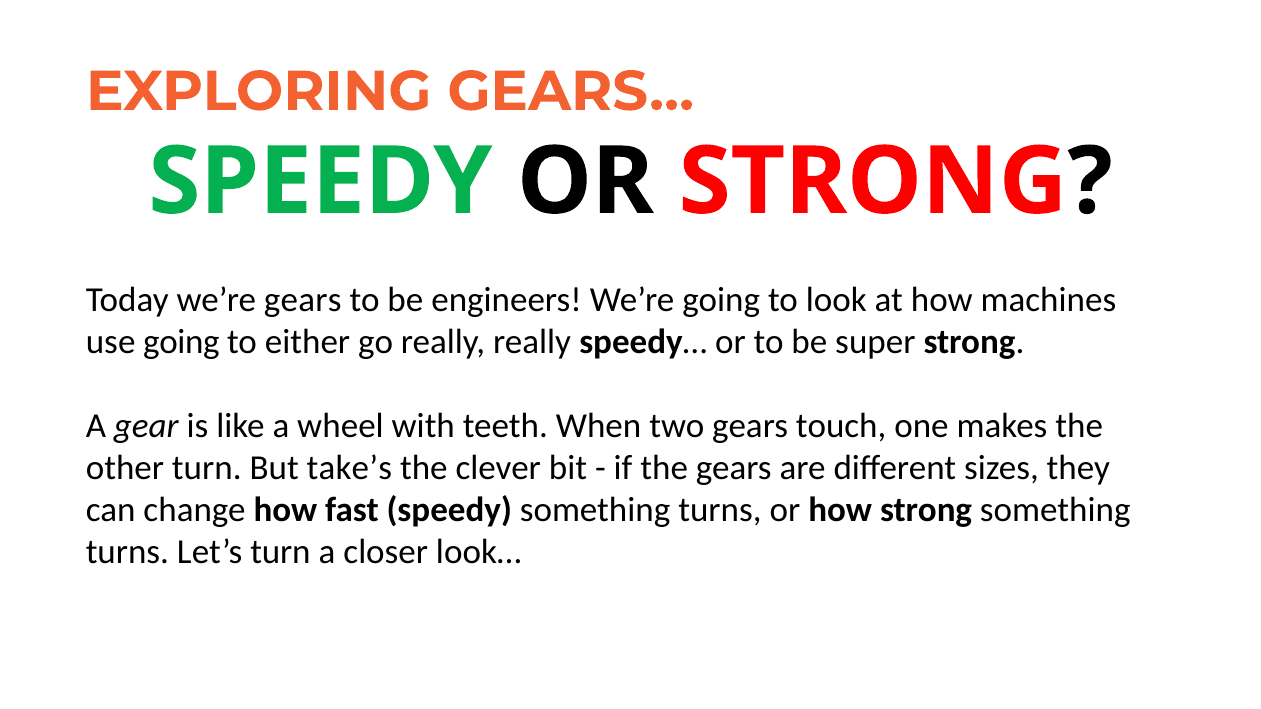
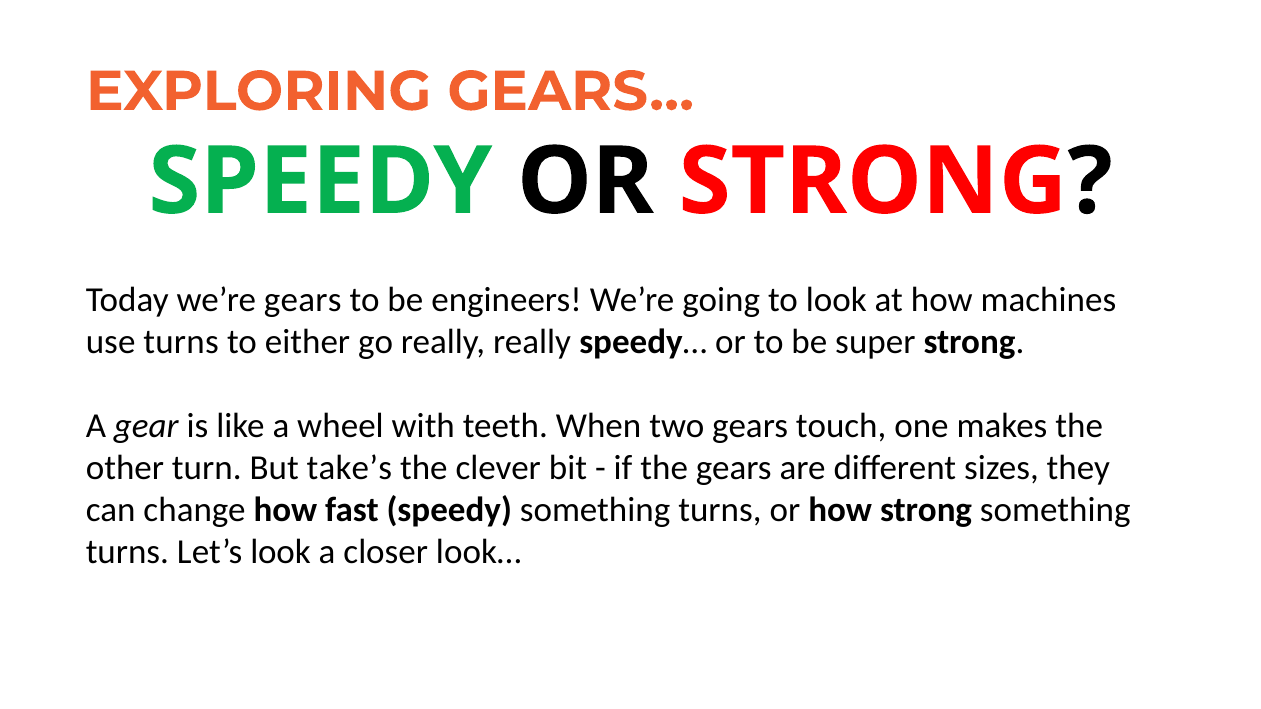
use going: going -> turns
Let’s turn: turn -> look
